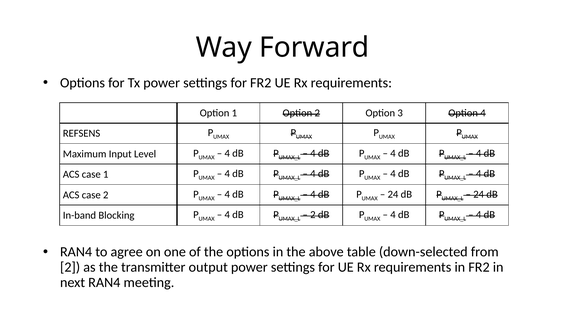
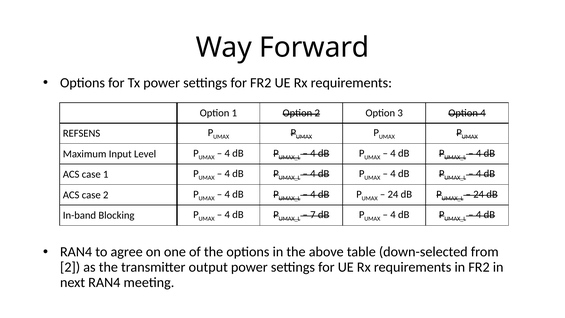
2 at (313, 215): 2 -> 7
